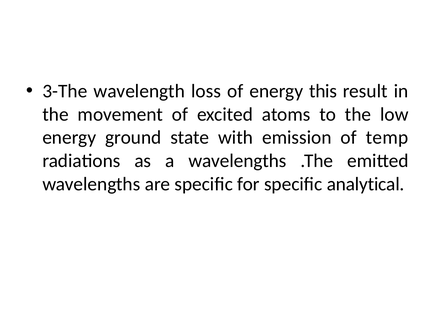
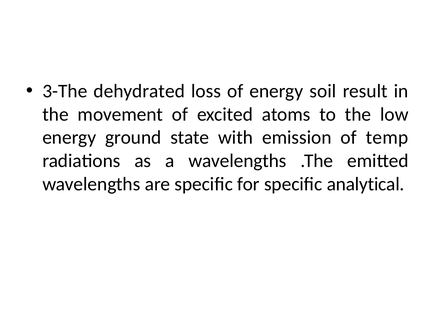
wavelength: wavelength -> dehydrated
this: this -> soil
